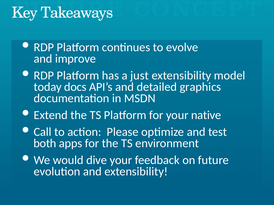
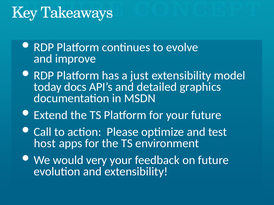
your native: native -> future
both: both -> host
dive: dive -> very
